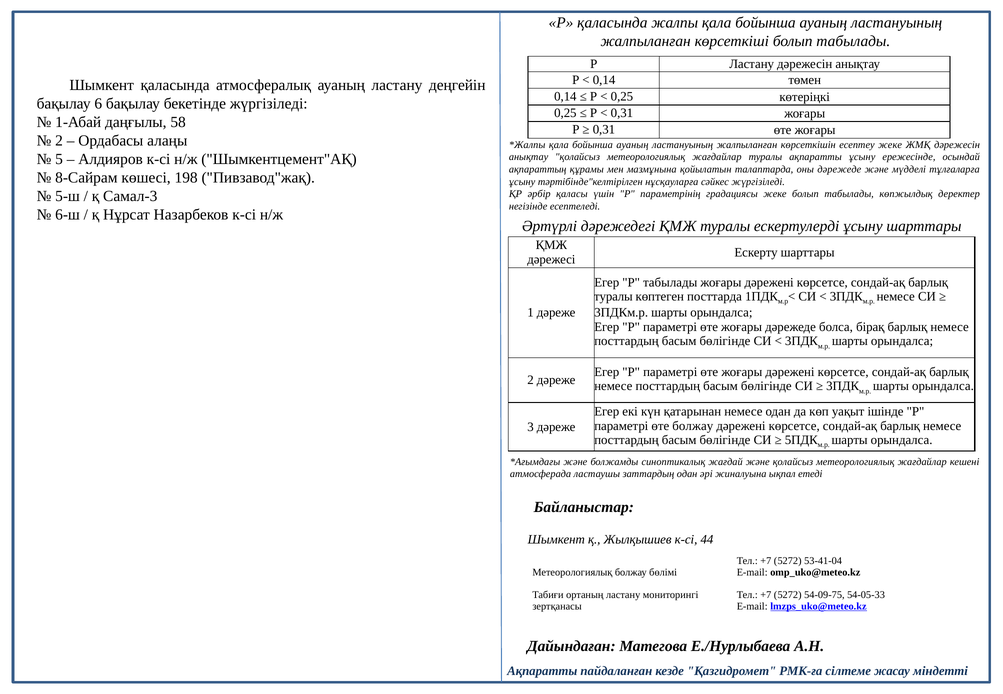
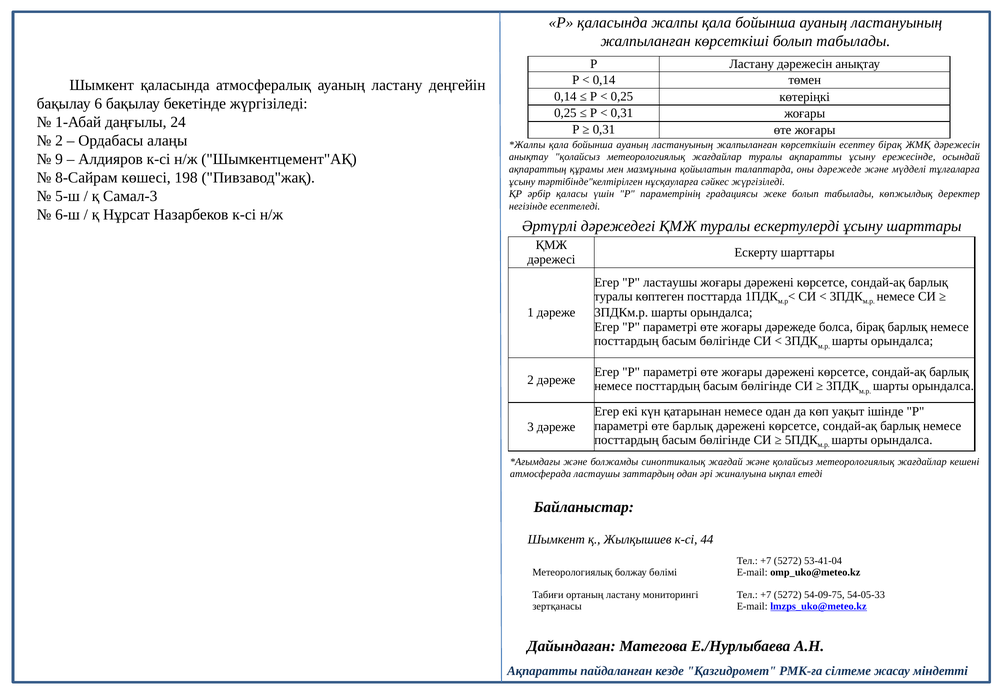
58: 58 -> 24
есептеу жеке: жеке -> бірақ
5: 5 -> 9
Р табылады: табылады -> ластаушы
өте болжау: болжау -> барлық
